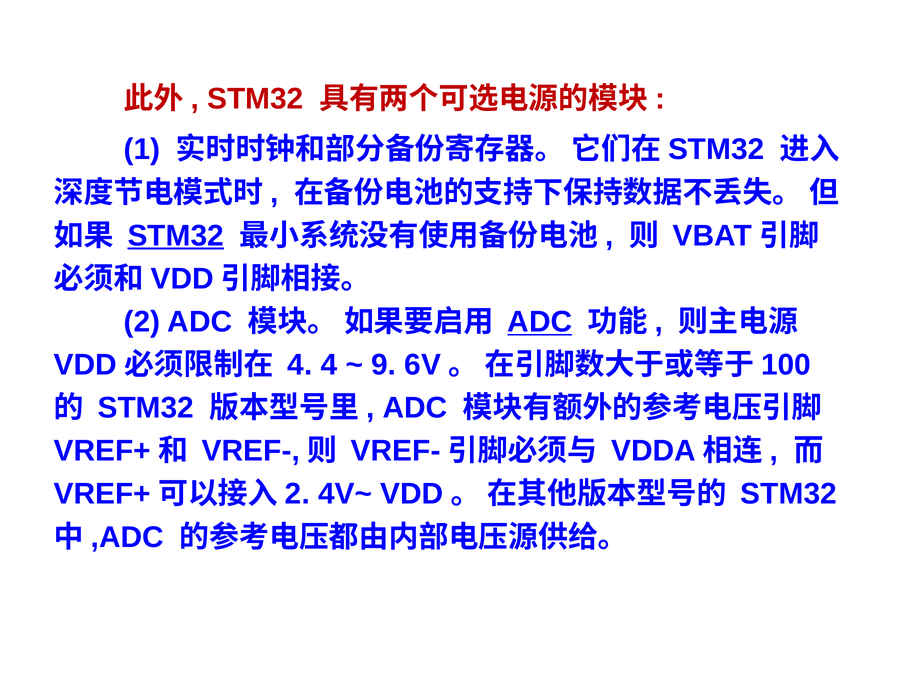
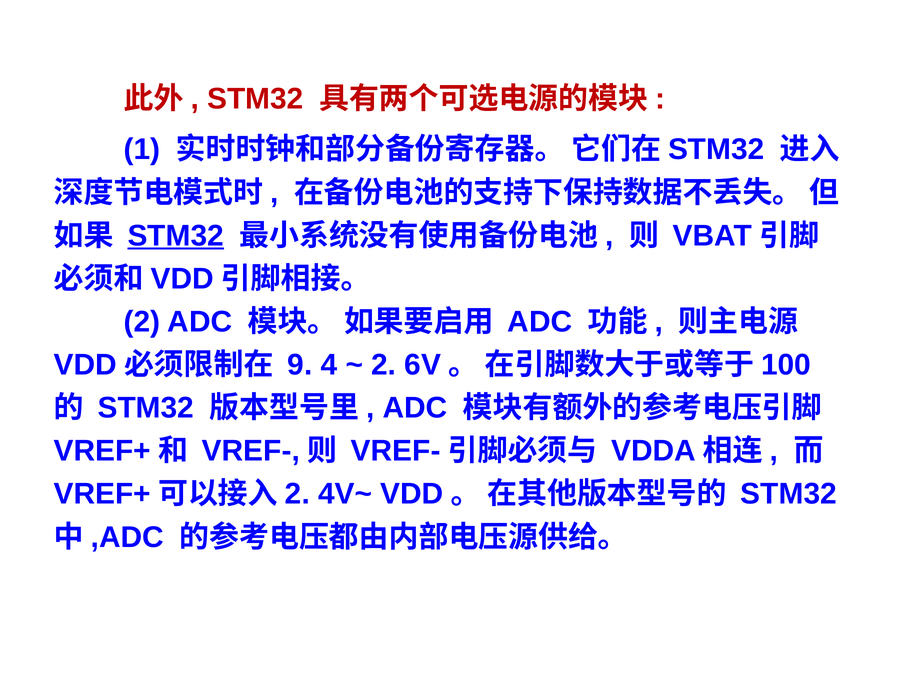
ADC at (540, 322) underline: present -> none
4 at (300, 365): 4 -> 9
9 at (384, 365): 9 -> 2
